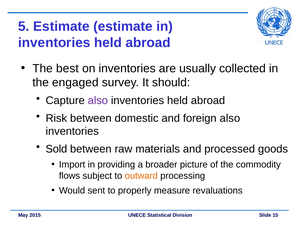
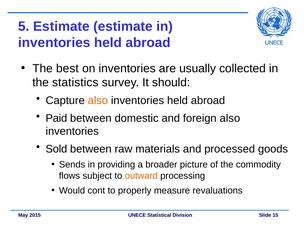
engaged: engaged -> statistics
also at (98, 101) colour: purple -> orange
Risk: Risk -> Paid
Import: Import -> Sends
sent: sent -> cont
